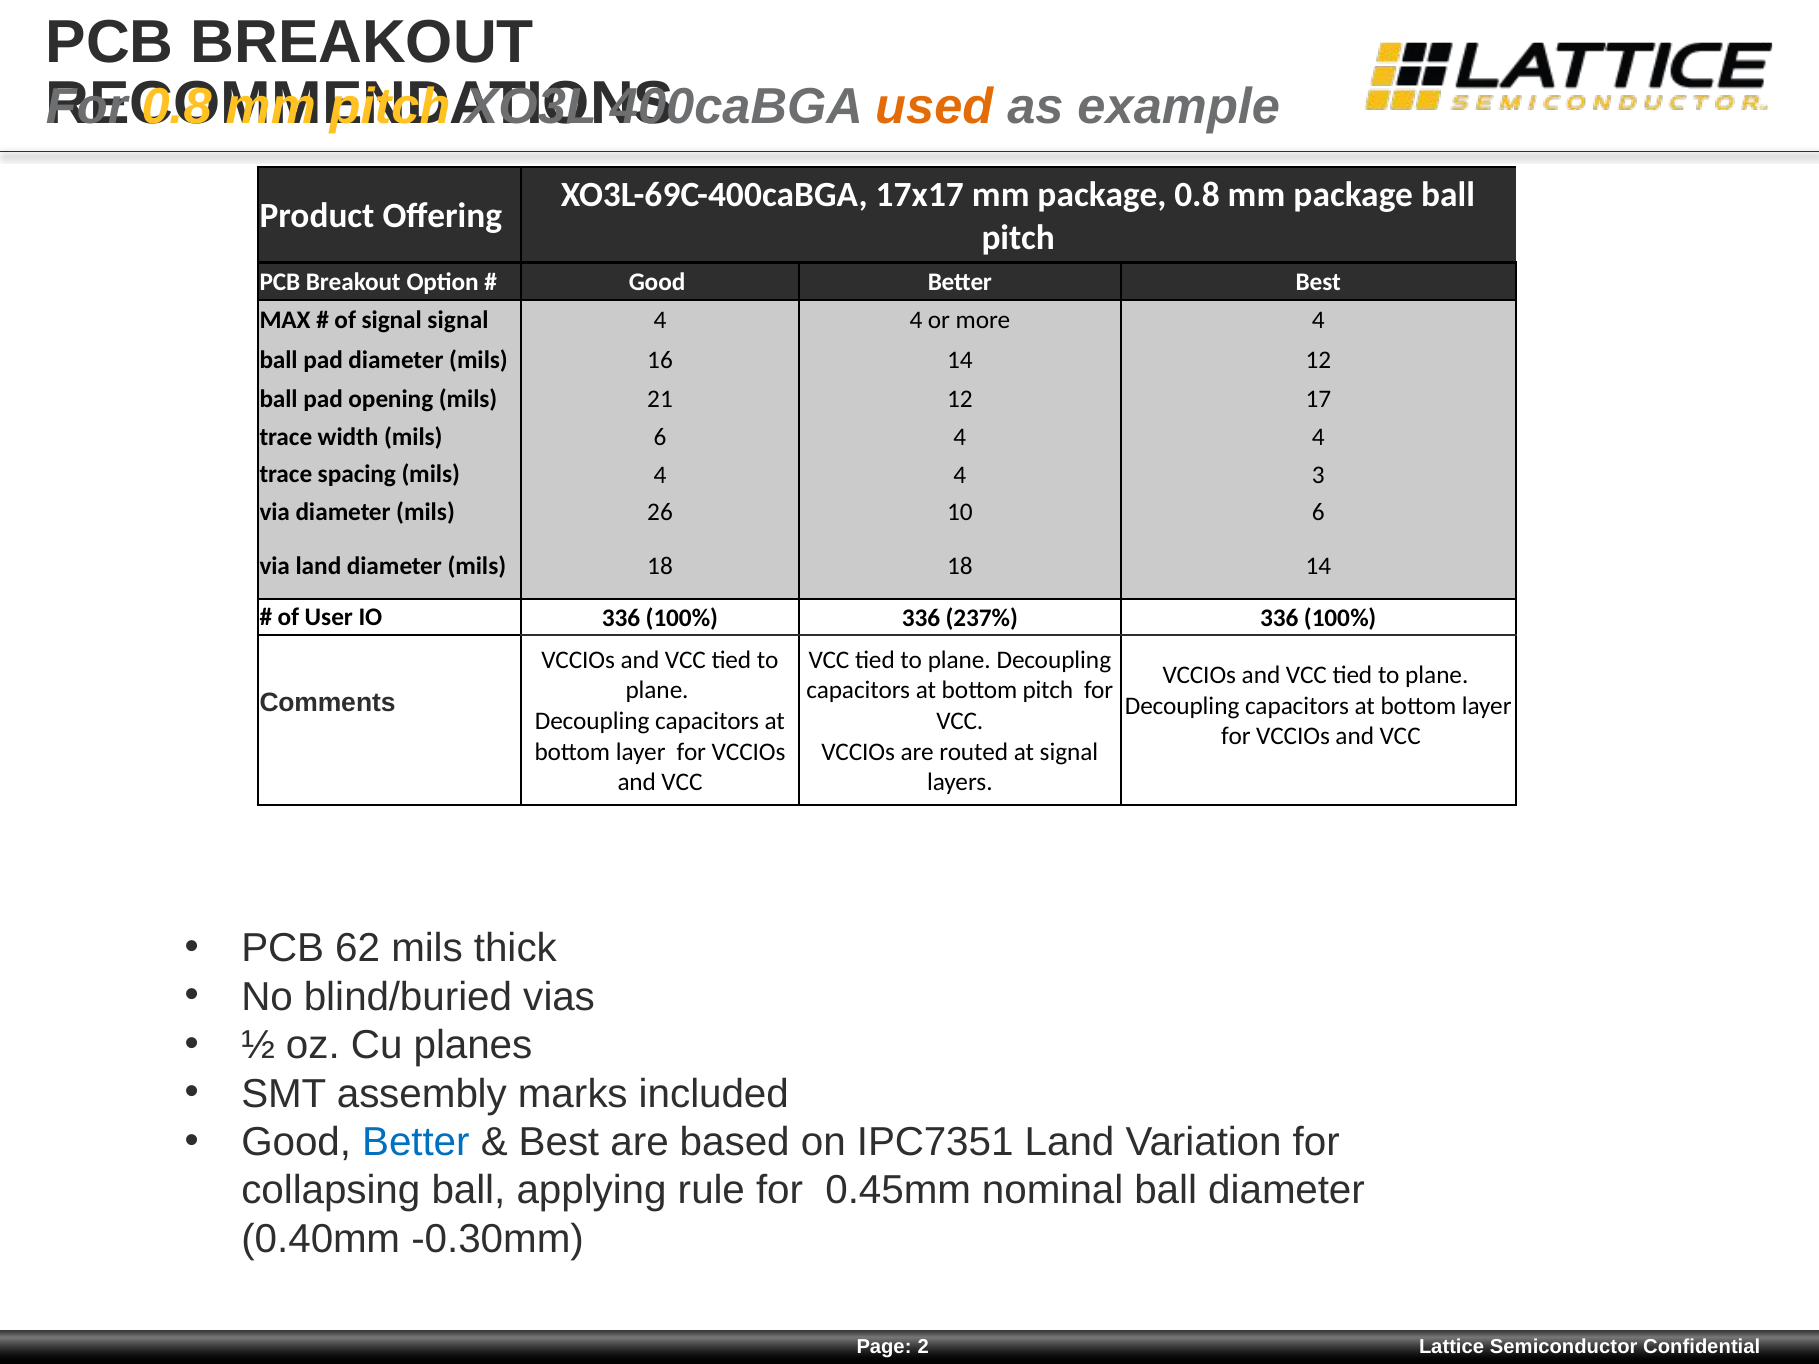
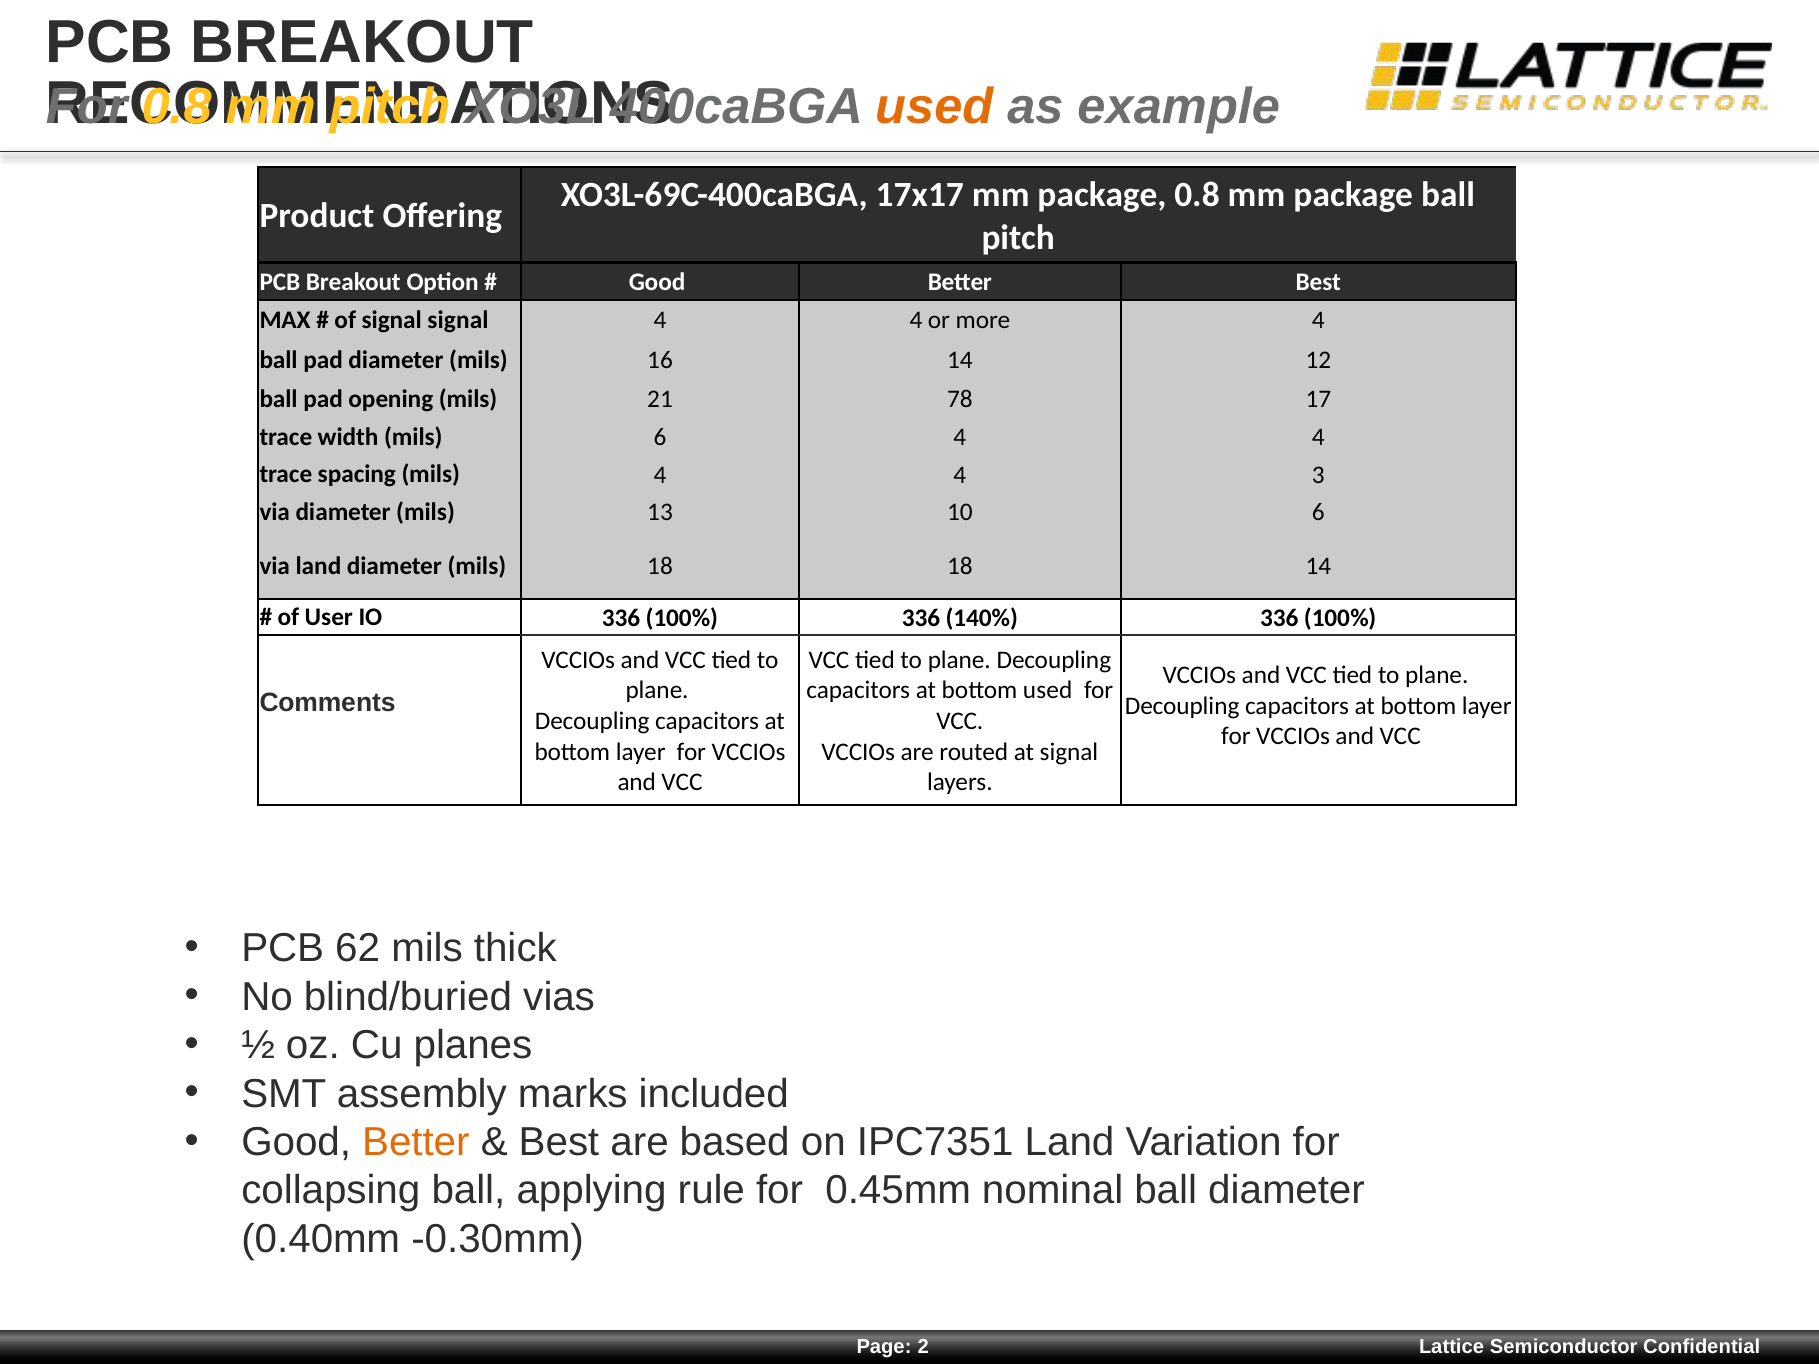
21 12: 12 -> 78
26: 26 -> 13
237%: 237% -> 140%
bottom pitch: pitch -> used
Better at (416, 1142) colour: blue -> orange
